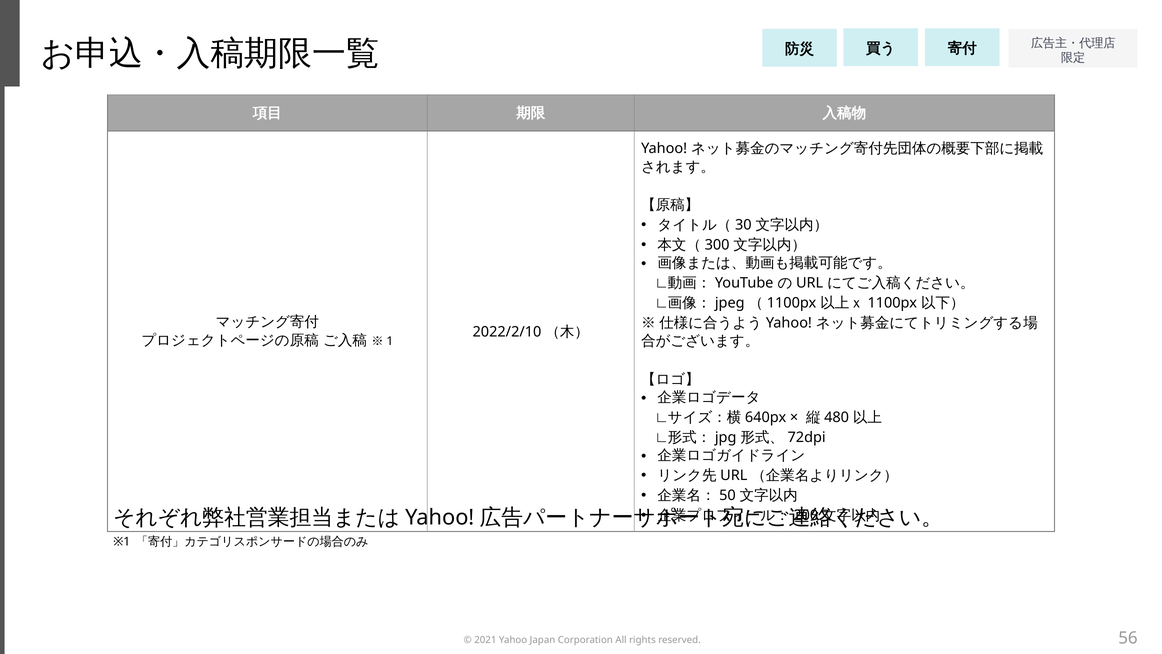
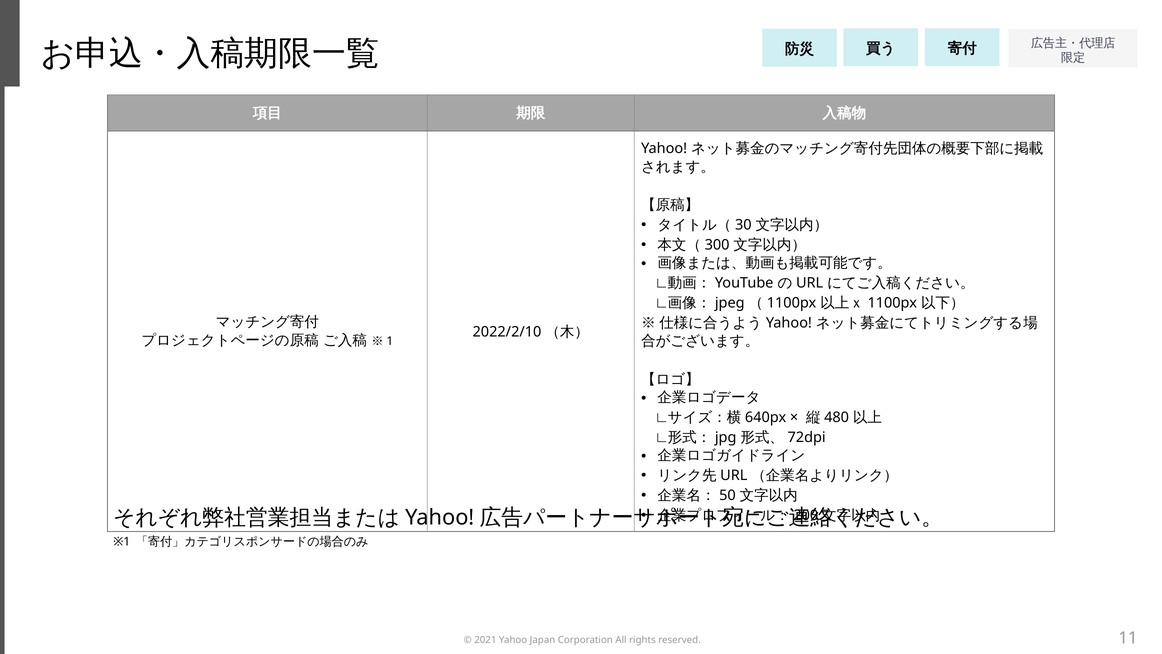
56: 56 -> 11
